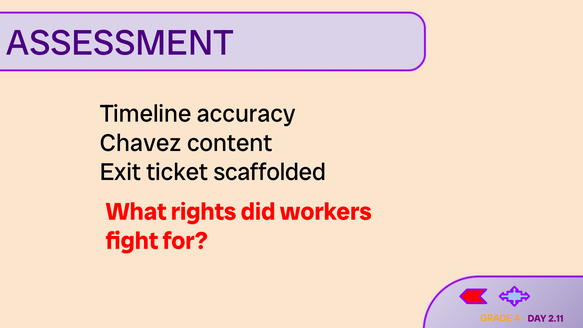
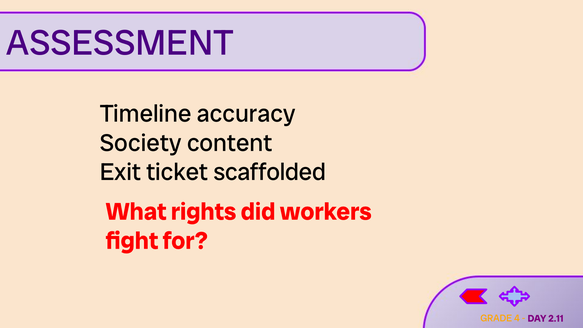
Chavez: Chavez -> Society
